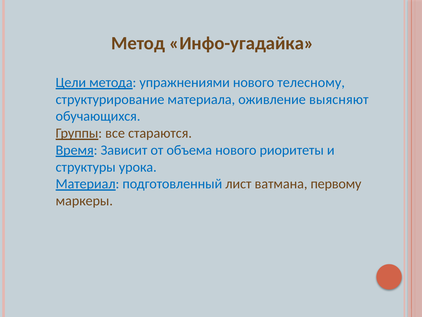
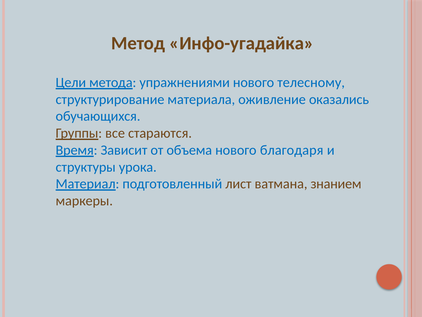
выясняют: выясняют -> оказались
риоритеты: риоритеты -> благодаря
первому: первому -> знанием
